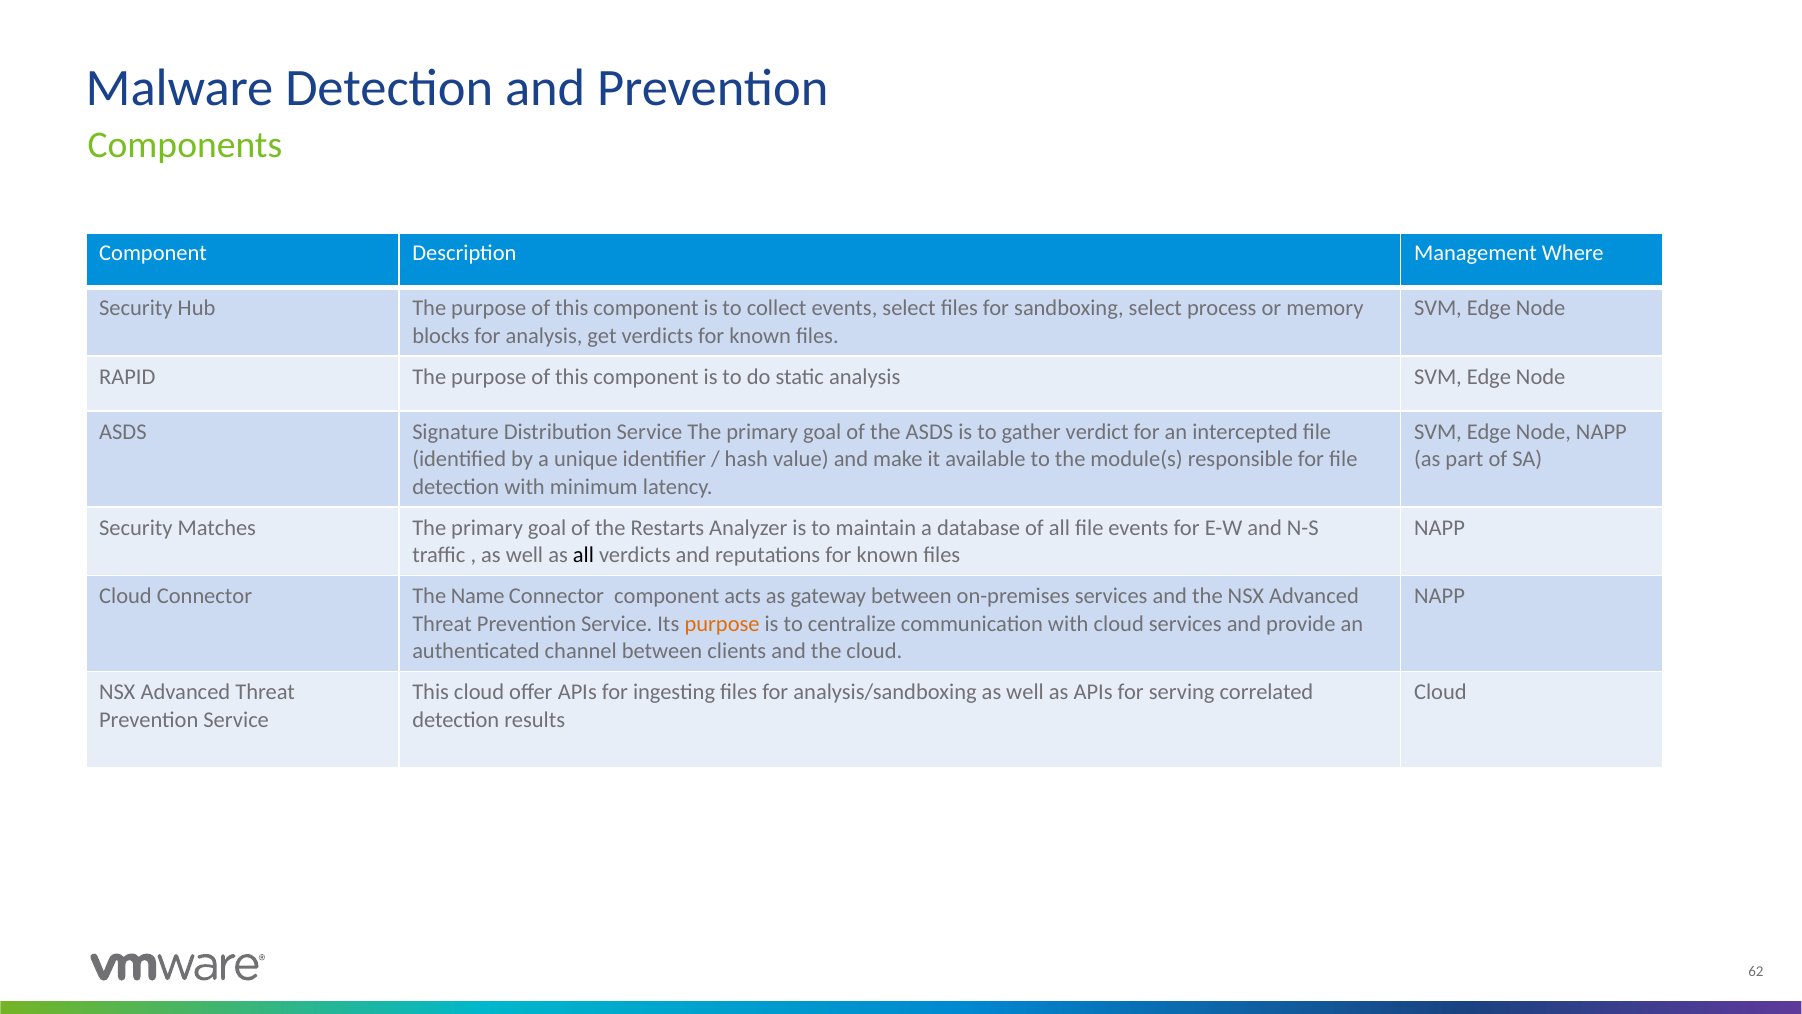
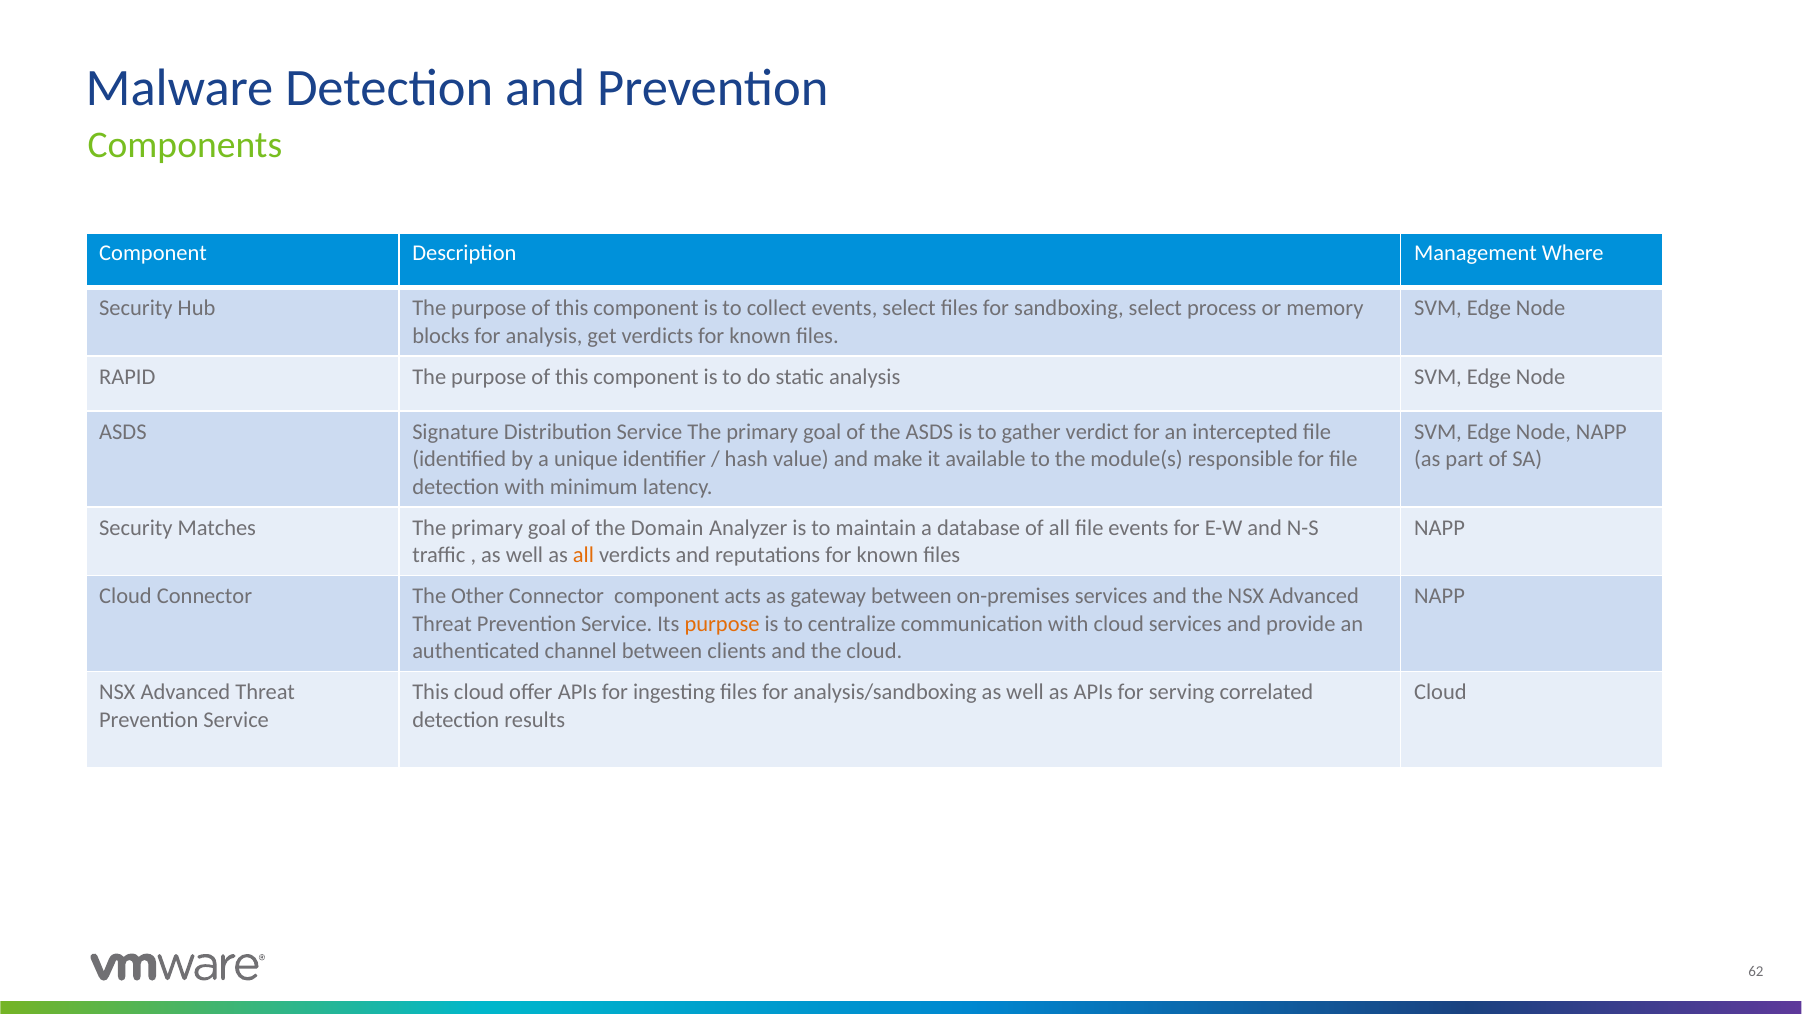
Restarts: Restarts -> Domain
all at (583, 555) colour: black -> orange
Name: Name -> Other
